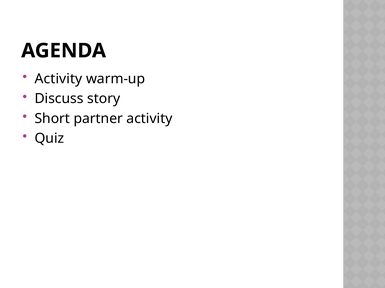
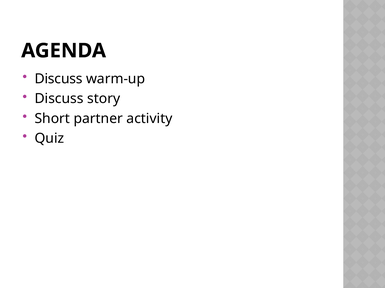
Activity at (58, 79): Activity -> Discuss
